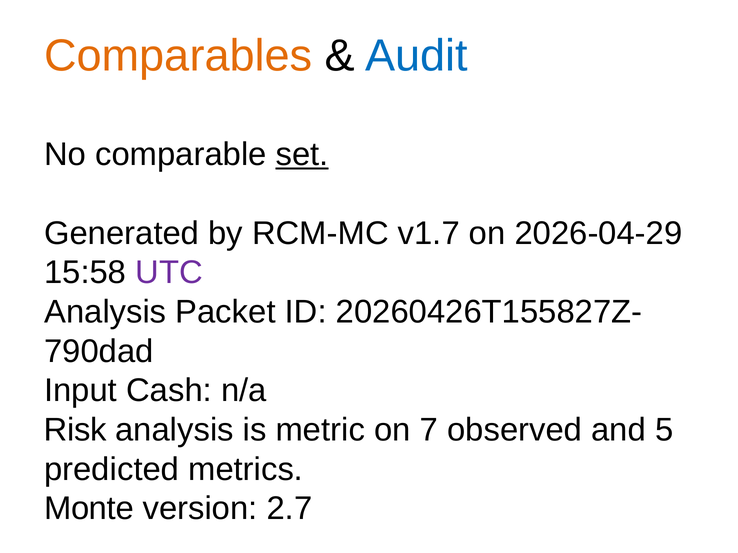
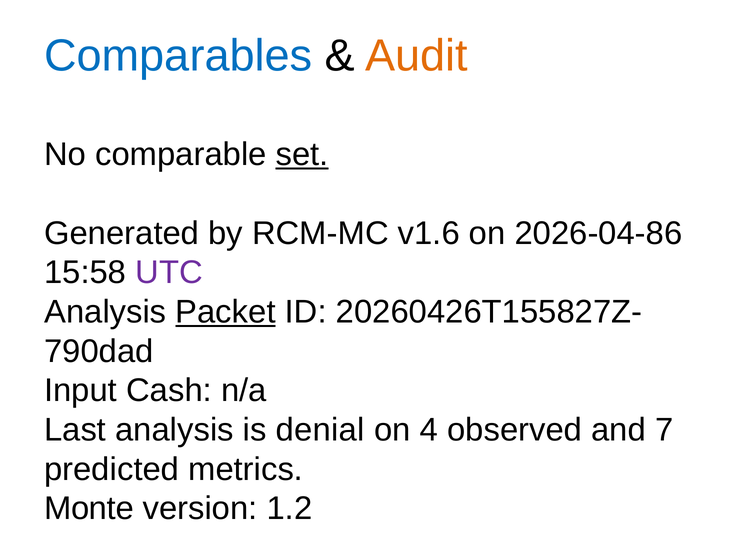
Comparables colour: orange -> blue
Audit colour: blue -> orange
v1.7: v1.7 -> v1.6
2026-04-29: 2026-04-29 -> 2026-04-86
Packet underline: none -> present
Risk: Risk -> Last
metric: metric -> denial
7: 7 -> 4
5: 5 -> 7
2.7: 2.7 -> 1.2
